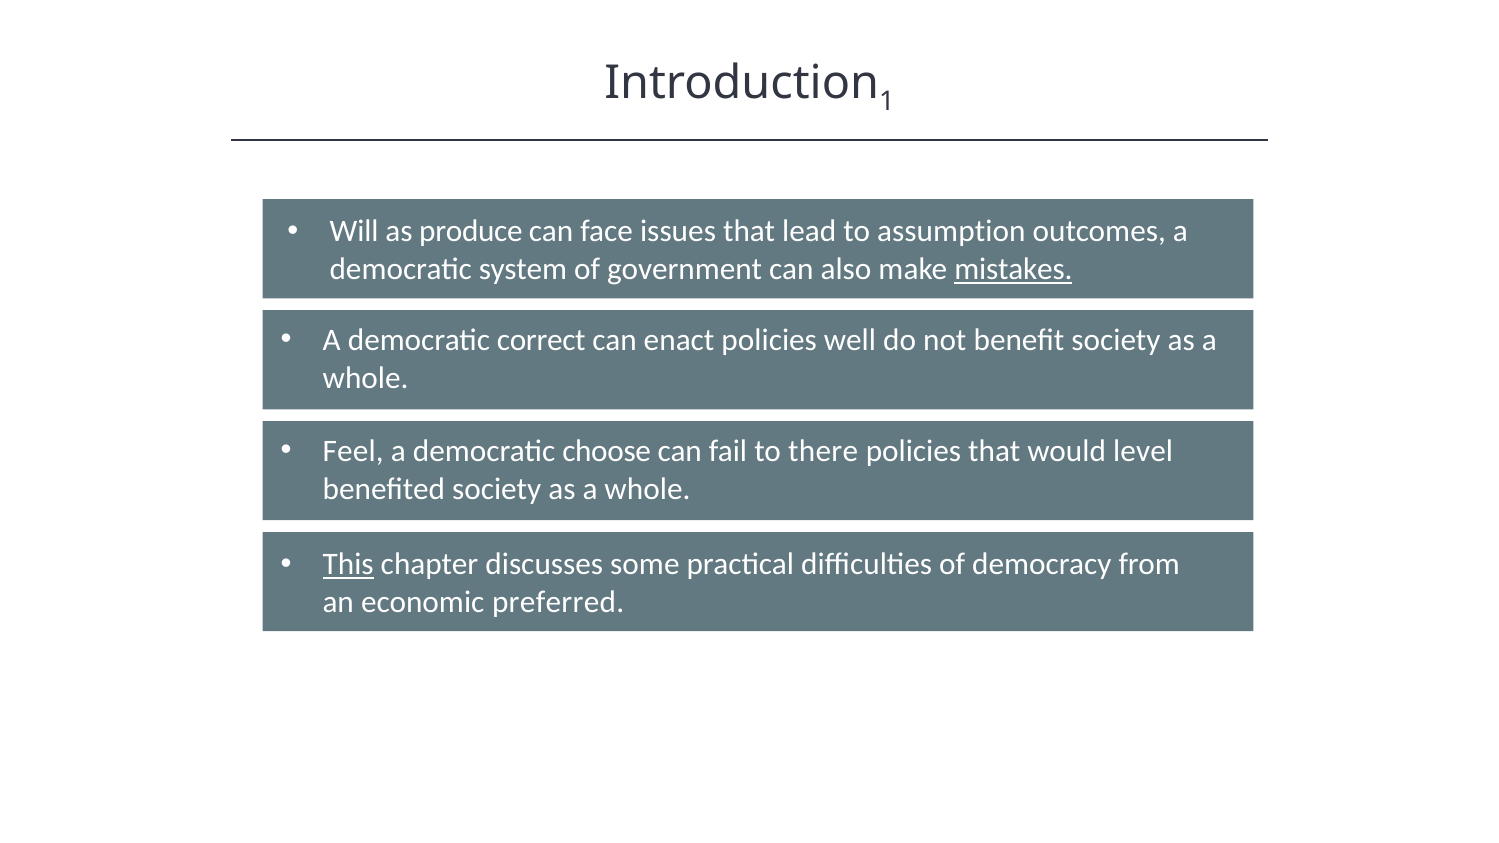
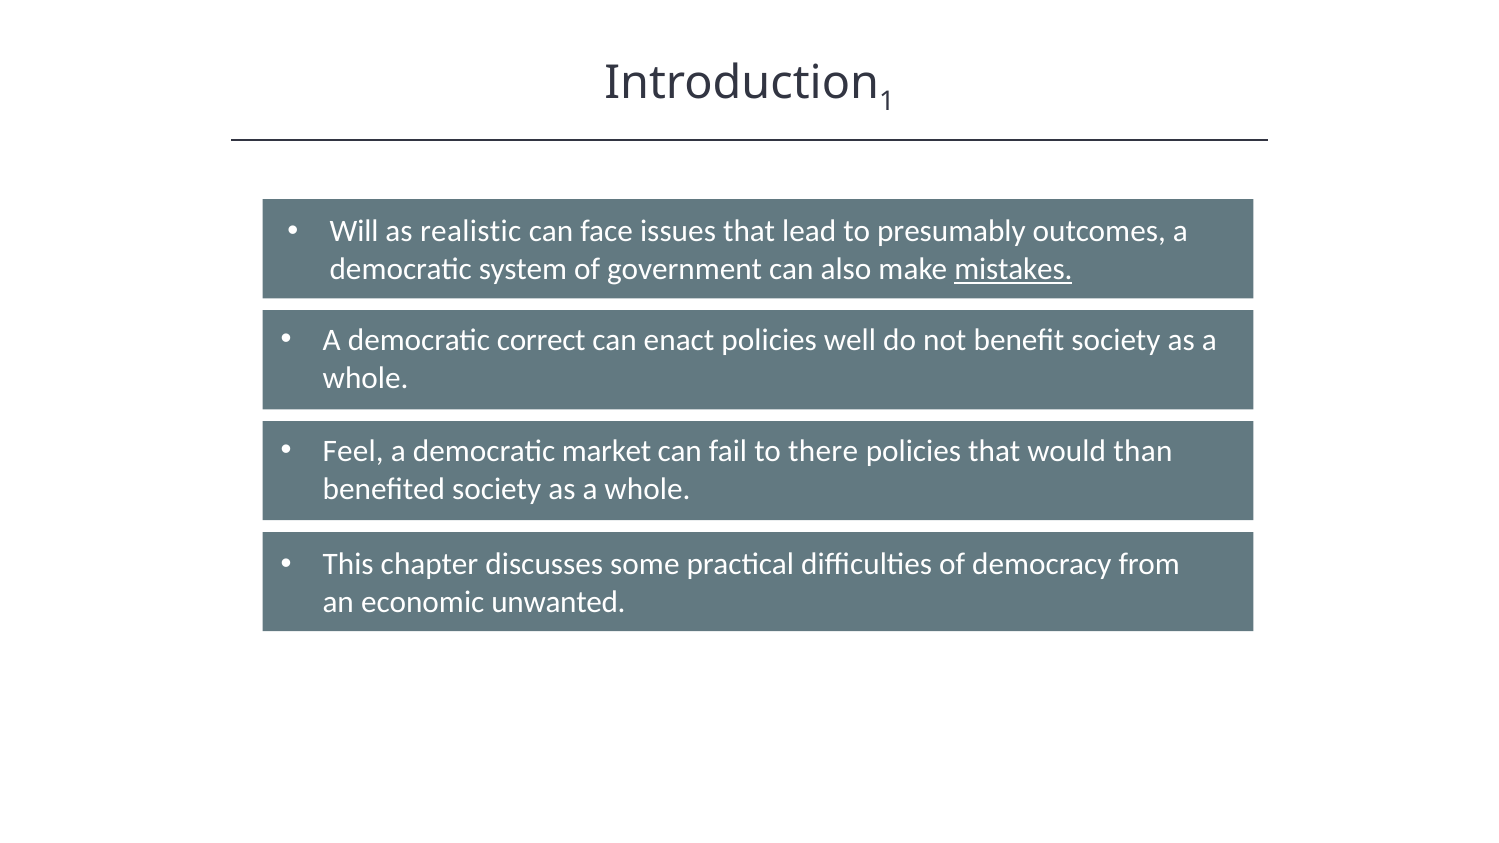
produce: produce -> realistic
assumption: assumption -> presumably
choose: choose -> market
level: level -> than
This underline: present -> none
preferred: preferred -> unwanted
